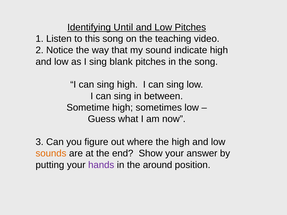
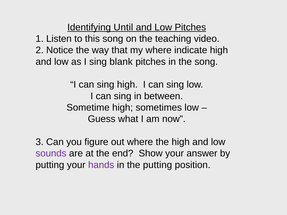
my sound: sound -> where
sounds colour: orange -> purple
the around: around -> putting
